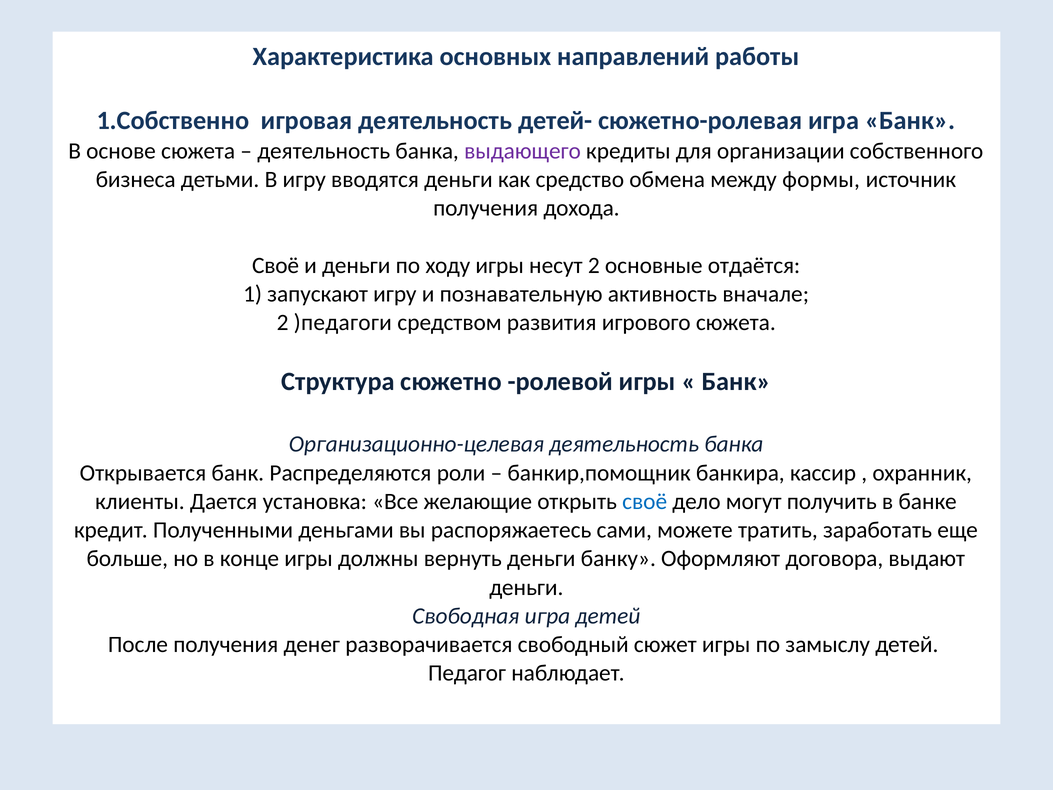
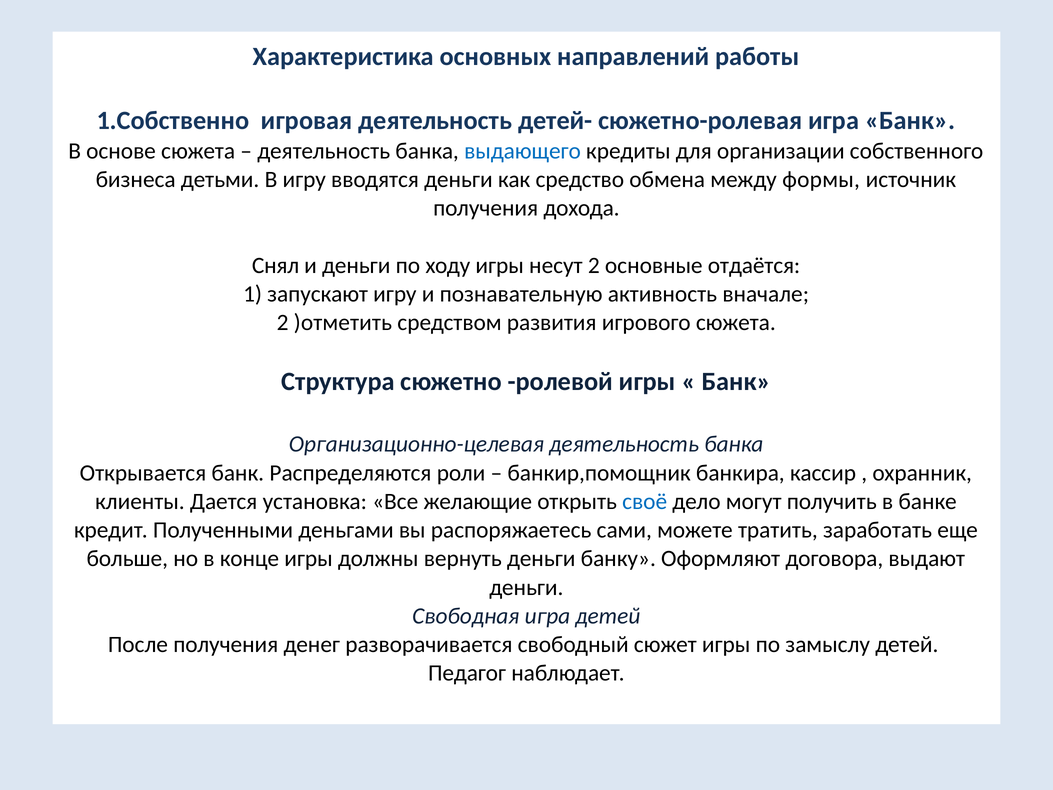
выдающего colour: purple -> blue
Своё at (276, 265): Своё -> Снял
)педагоги: )педагоги -> )отметить
